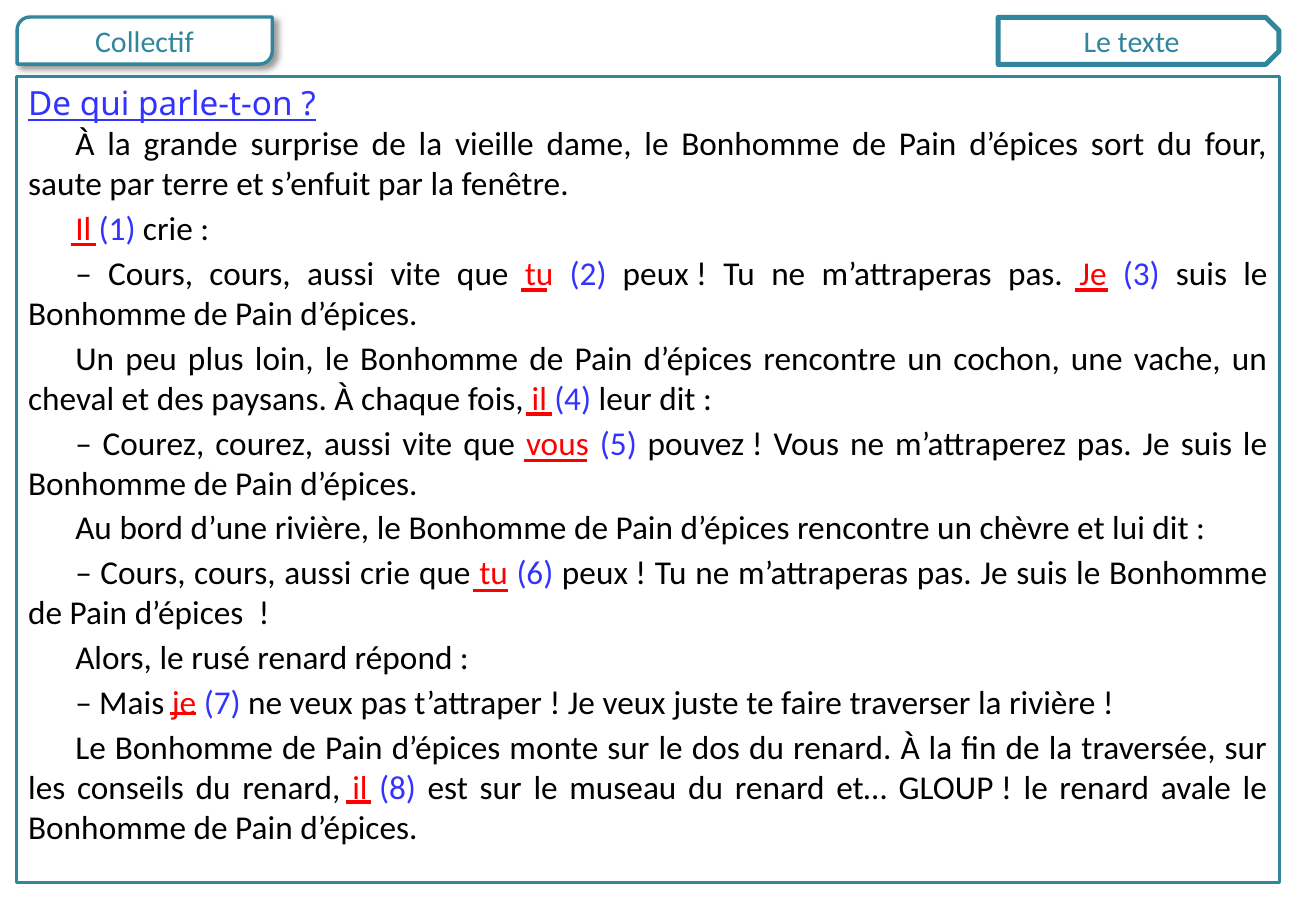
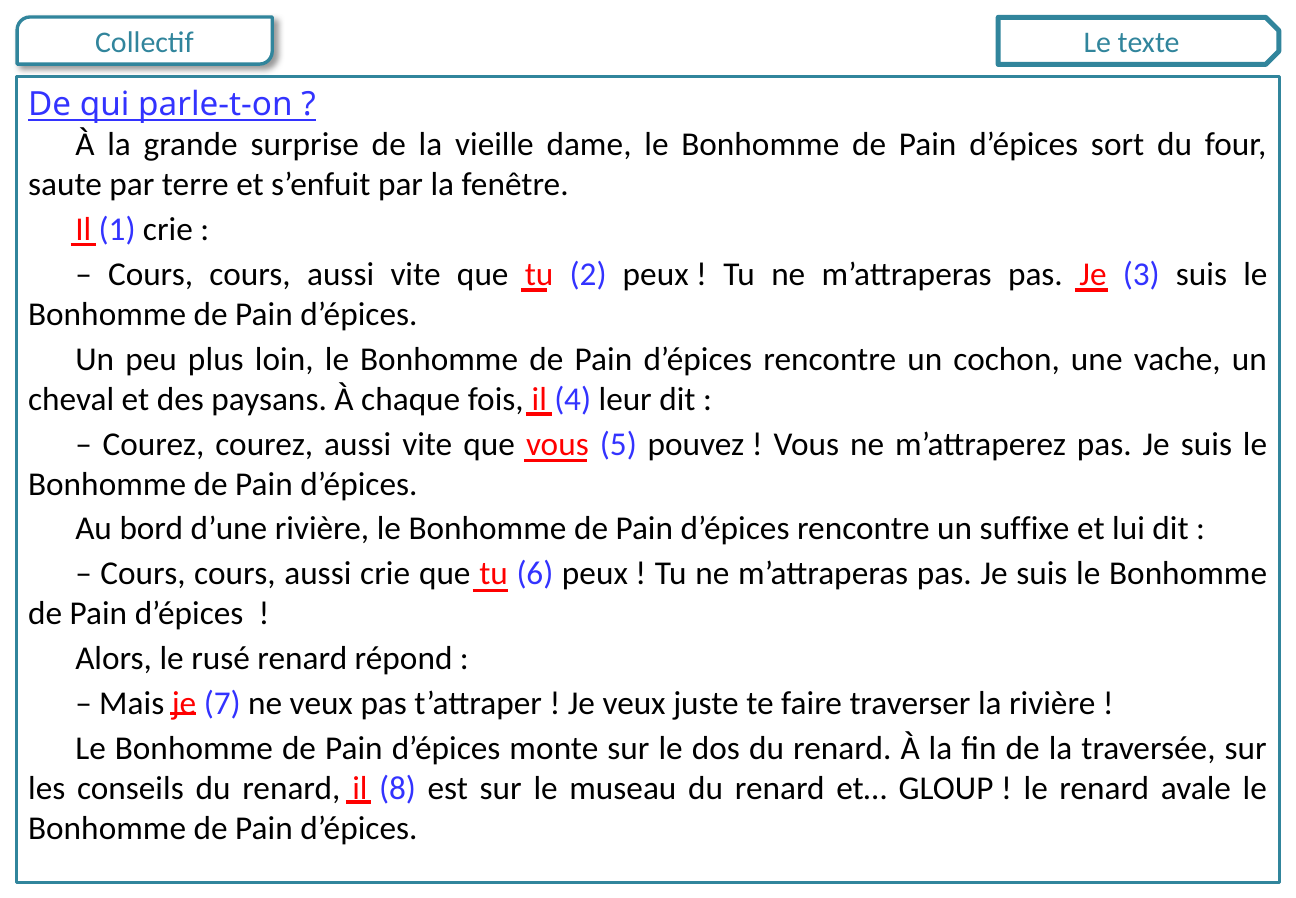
chèvre: chèvre -> suffixe
